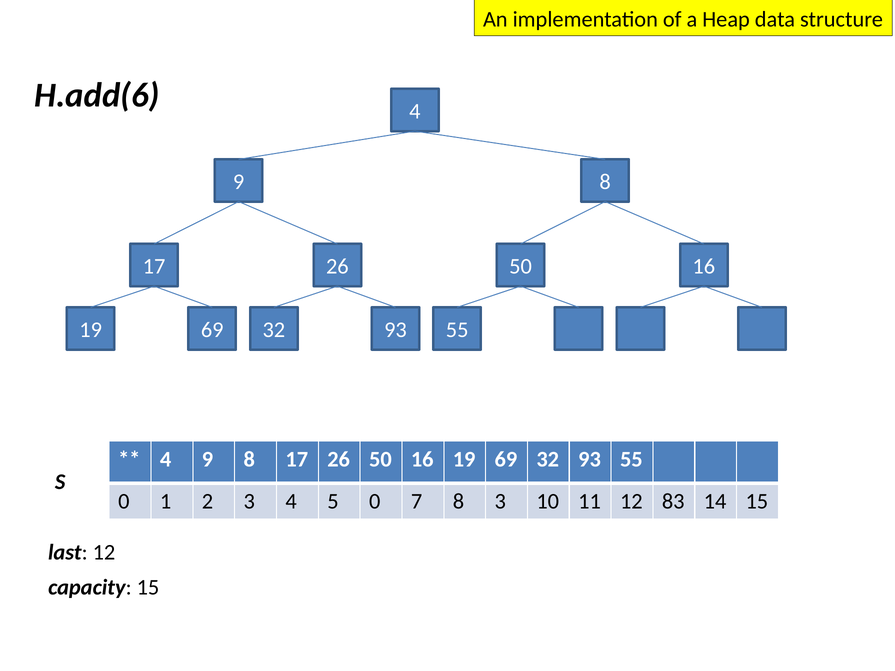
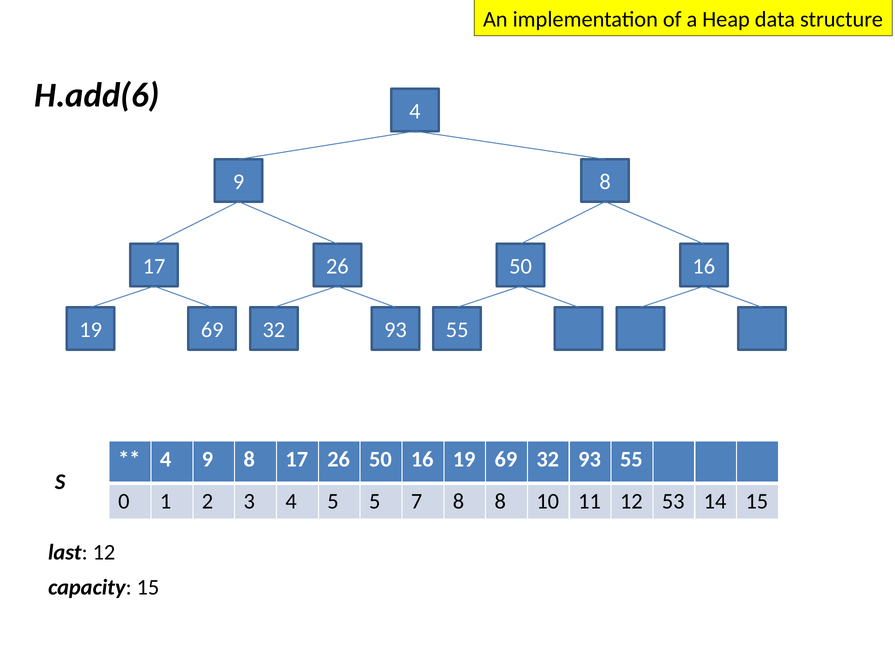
5 0: 0 -> 5
8 3: 3 -> 8
83: 83 -> 53
